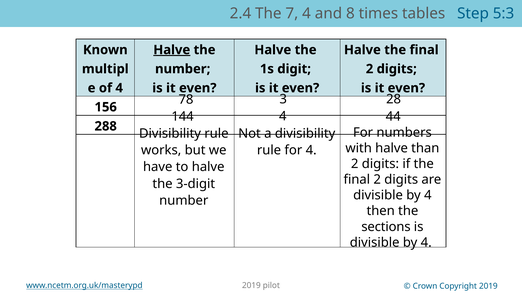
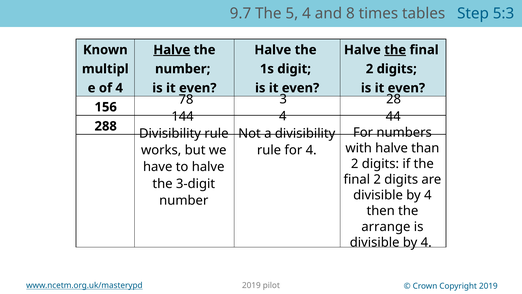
2.4: 2.4 -> 9.7
7: 7 -> 5
the at (395, 50) underline: none -> present
sections: sections -> arrange
